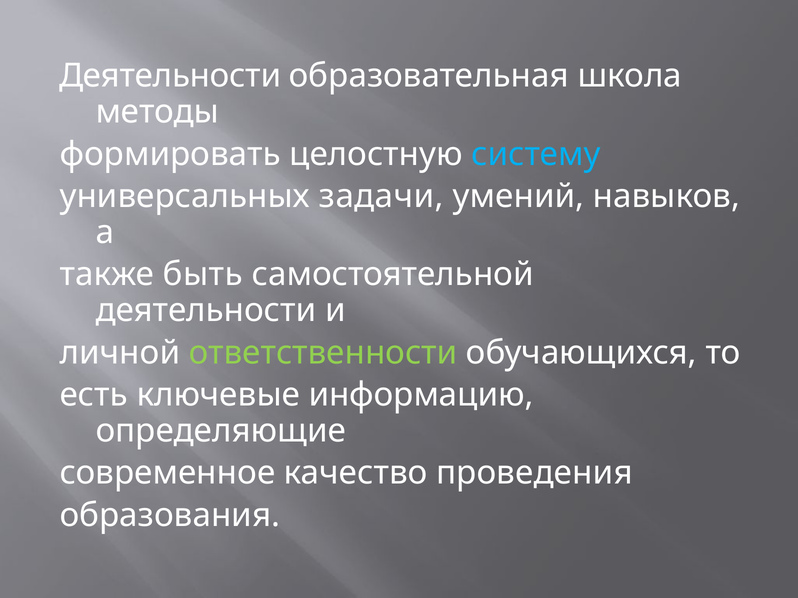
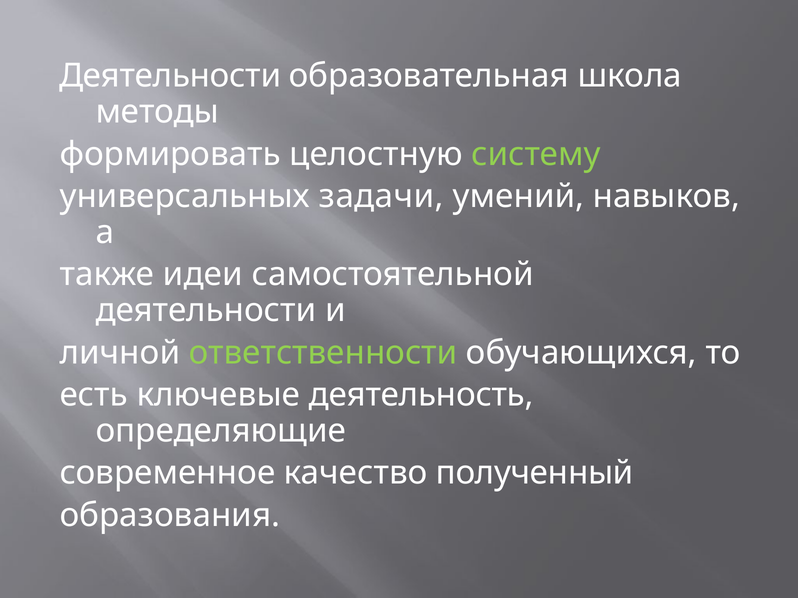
систему colour: light blue -> light green
быть: быть -> идеи
информацию: информацию -> деятельность
проведения: проведения -> полученный
